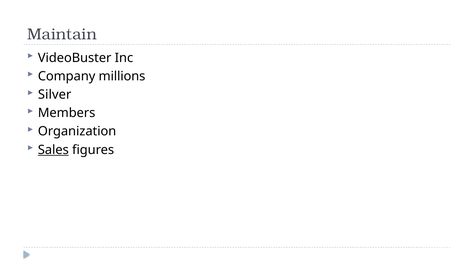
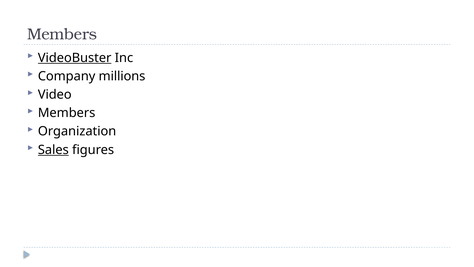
Maintain at (62, 34): Maintain -> Members
VideoBuster underline: none -> present
Silver: Silver -> Video
